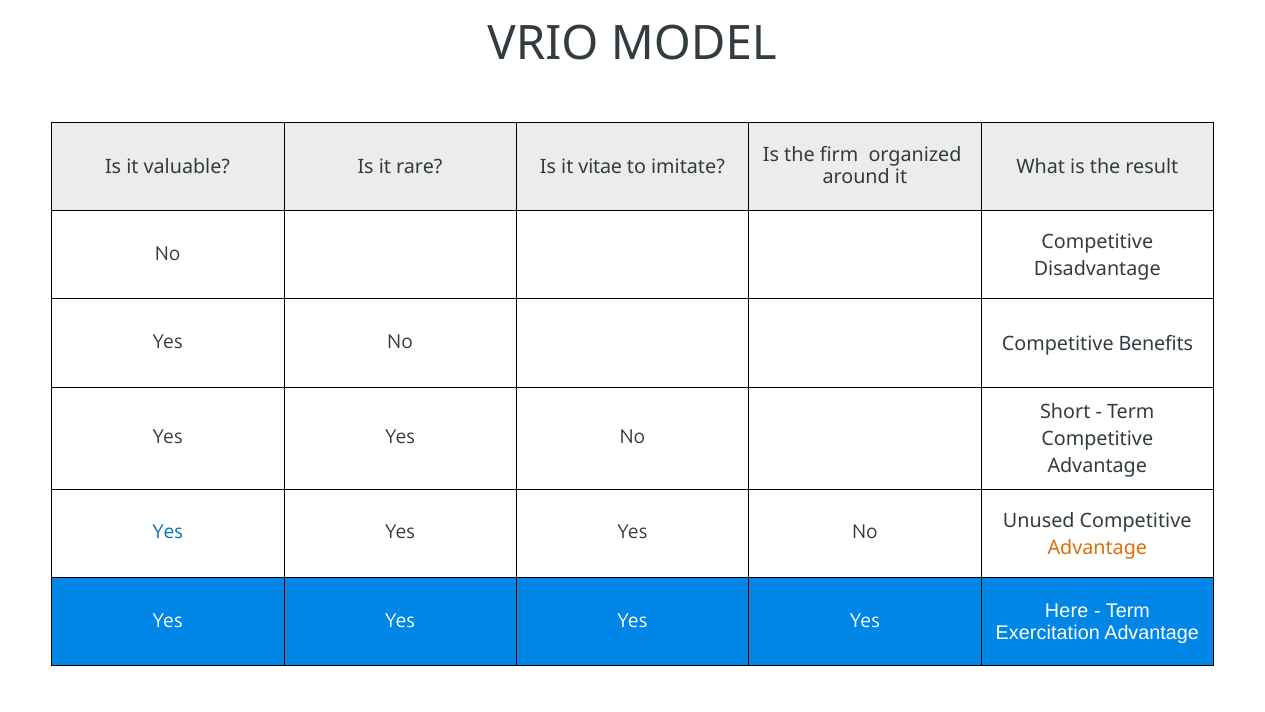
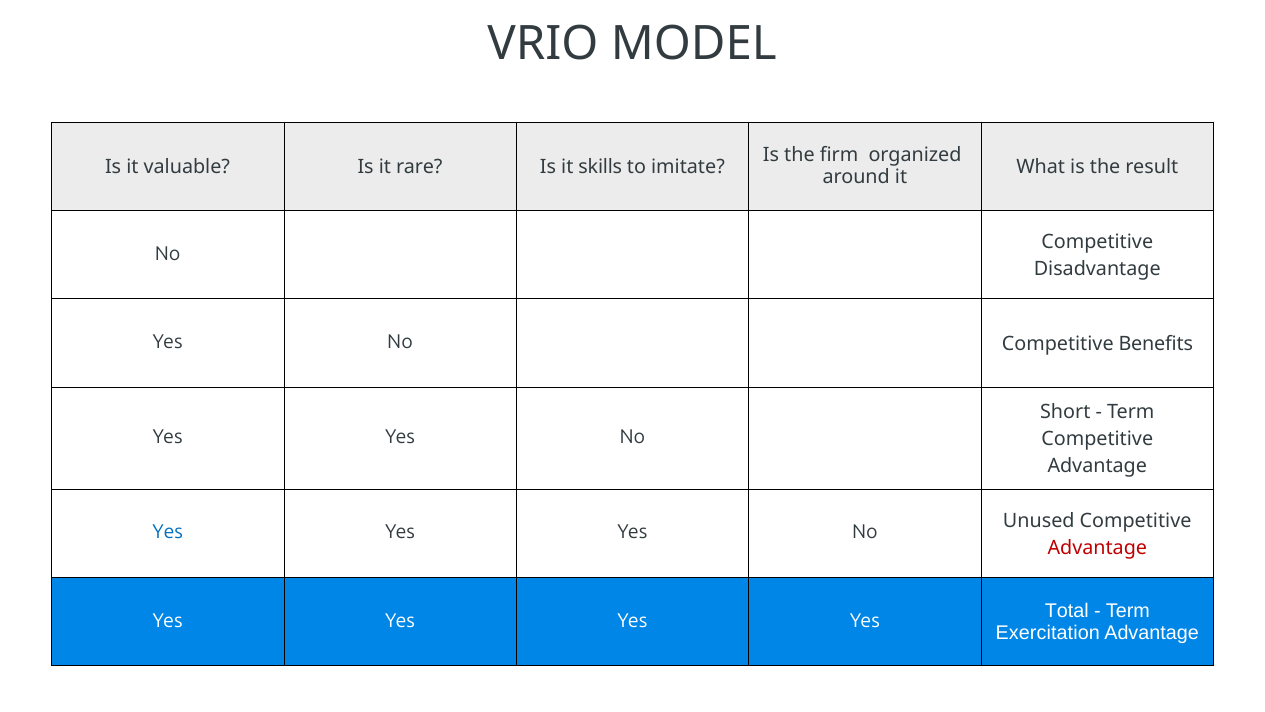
vitae: vitae -> skills
Advantage at (1097, 547) colour: orange -> red
Here: Here -> Total
